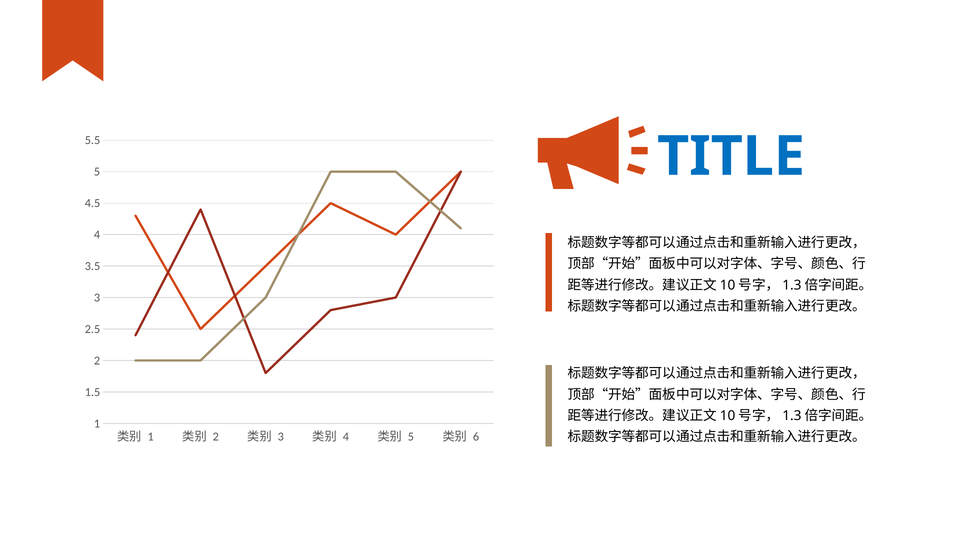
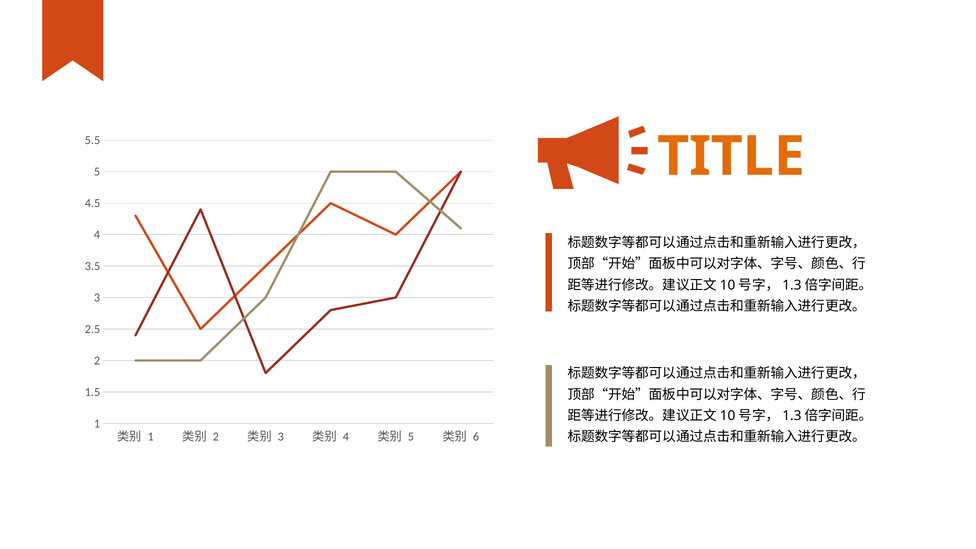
TITLE colour: blue -> orange
